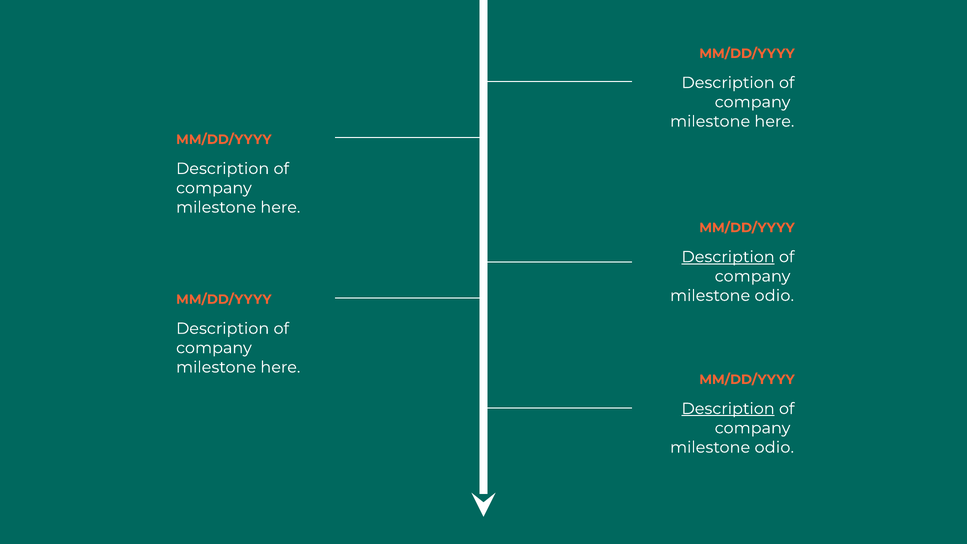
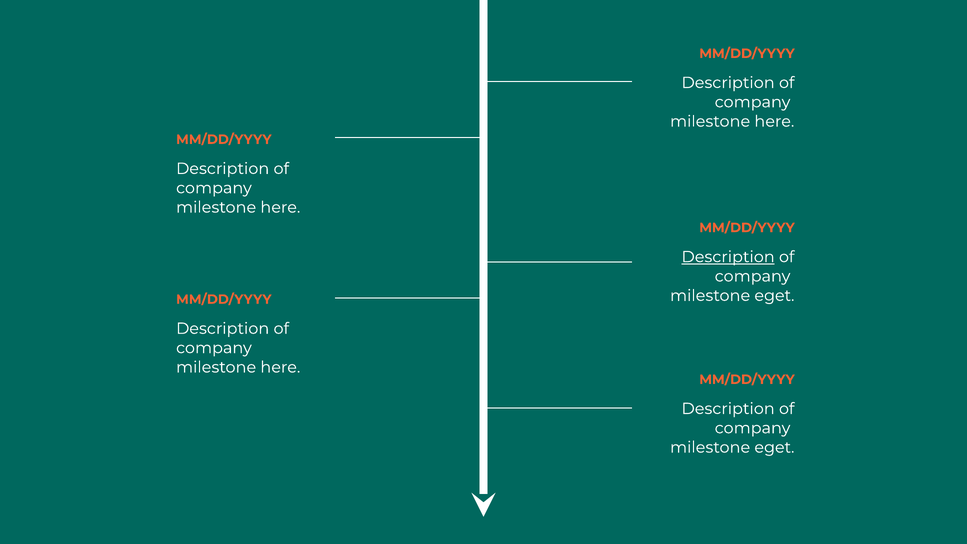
odio at (774, 296): odio -> eget
Description at (728, 409) underline: present -> none
odio at (774, 447): odio -> eget
